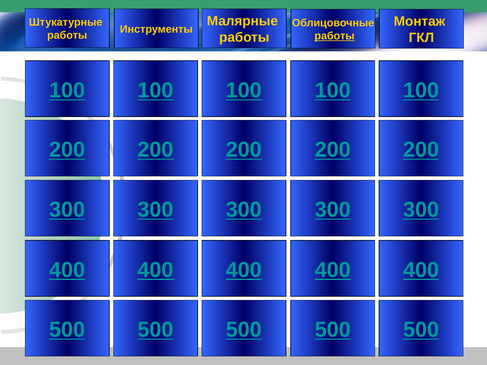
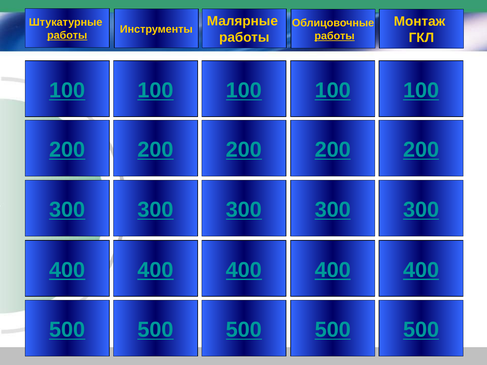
работы at (67, 35) underline: none -> present
